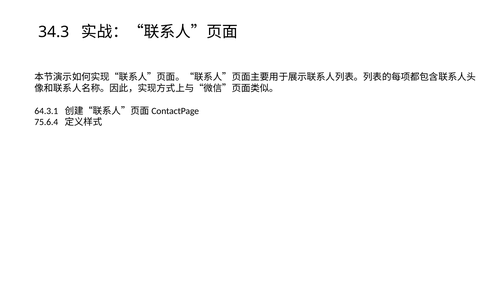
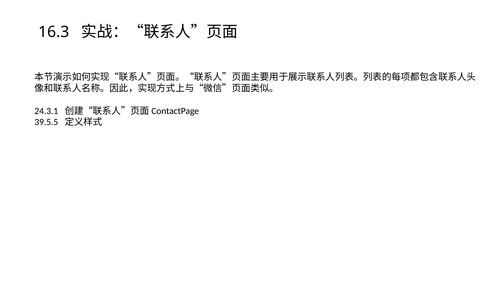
34.3: 34.3 -> 16.3
64.3.1: 64.3.1 -> 24.3.1
75.6.4: 75.6.4 -> 39.5.5
